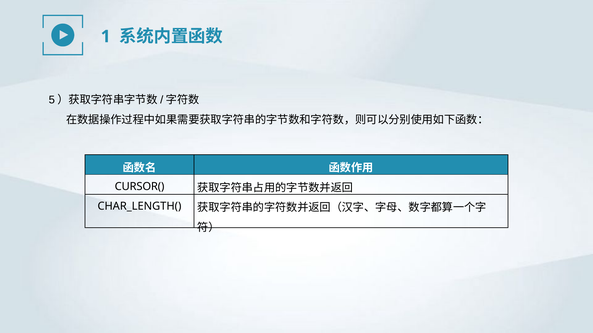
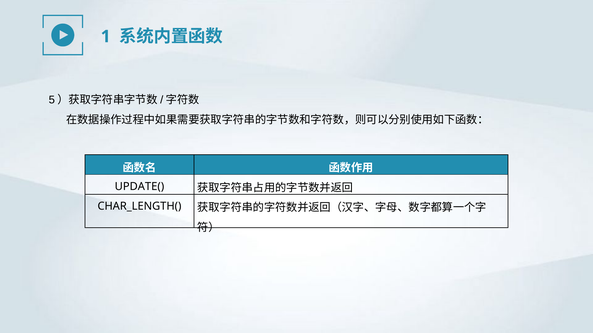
CURSOR(: CURSOR( -> UPDATE(
